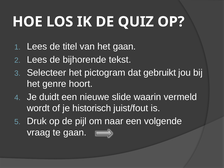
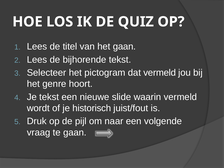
dat gebruikt: gebruikt -> vermeld
Je duidt: duidt -> tekst
